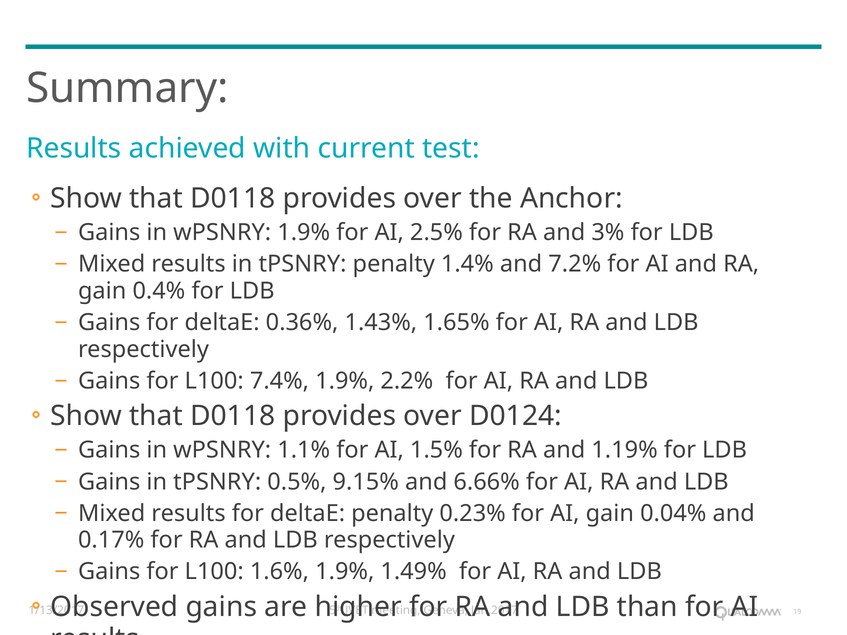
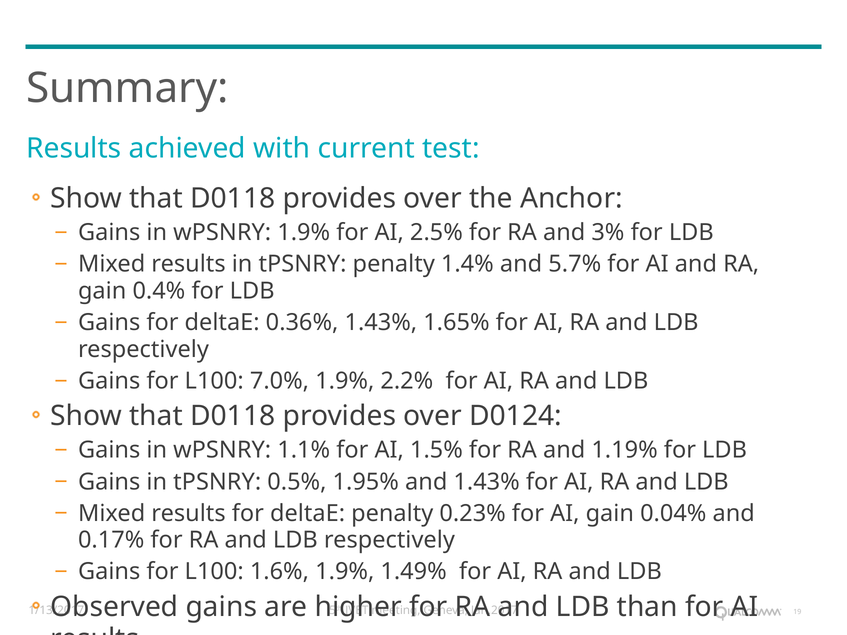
7.2%: 7.2% -> 5.7%
7.4%: 7.4% -> 7.0%
9.15%: 9.15% -> 1.95%
and 6.66%: 6.66% -> 1.43%
